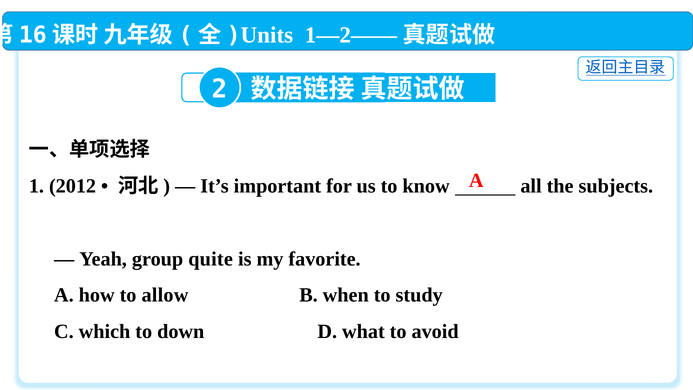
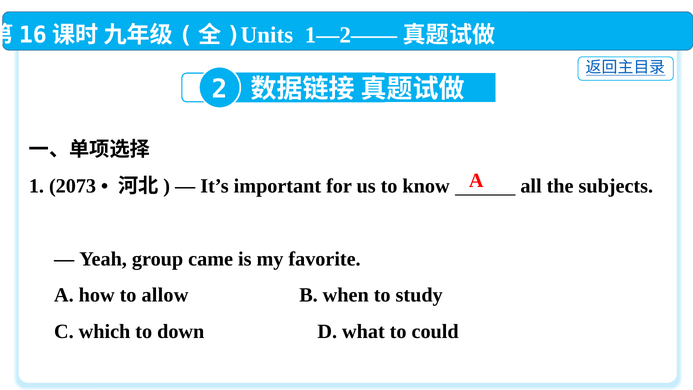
2012: 2012 -> 2073
quite: quite -> came
avoid: avoid -> could
